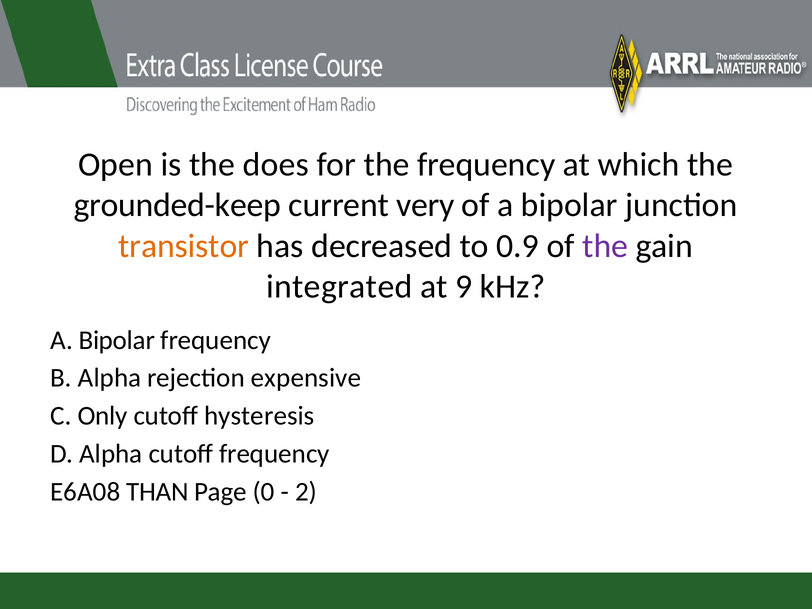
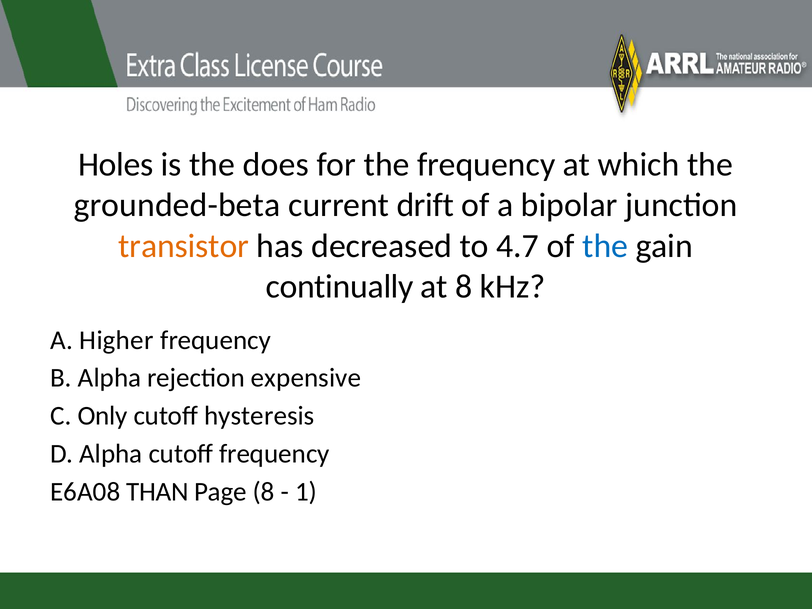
Open: Open -> Holes
grounded-keep: grounded-keep -> grounded-beta
very: very -> drift
0.9: 0.9 -> 4.7
the at (605, 246) colour: purple -> blue
integrated: integrated -> continually
at 9: 9 -> 8
Bipolar at (117, 340): Bipolar -> Higher
Page 0: 0 -> 8
2: 2 -> 1
